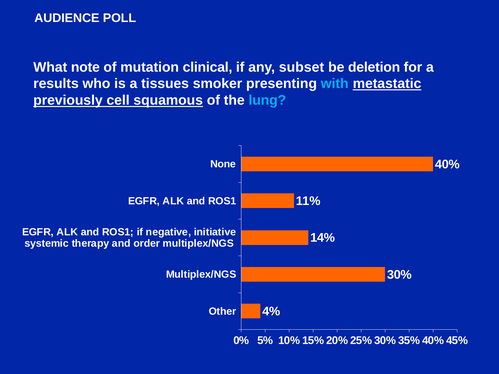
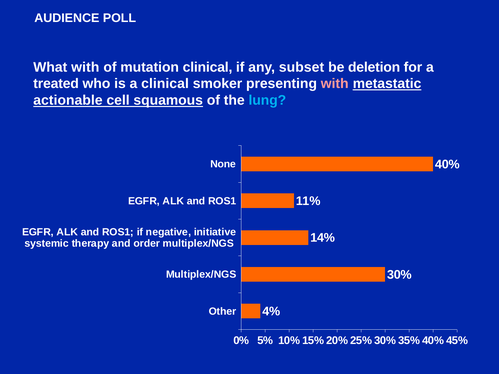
What note: note -> with
results: results -> treated
a tissues: tissues -> clinical
with at (335, 84) colour: light blue -> pink
previously: previously -> actionable
